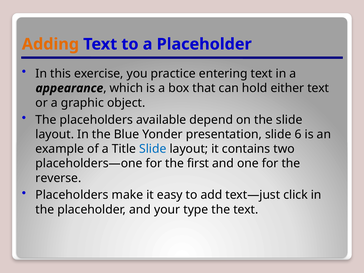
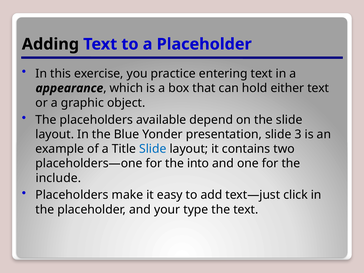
Adding colour: orange -> black
6: 6 -> 3
first: first -> into
reverse: reverse -> include
